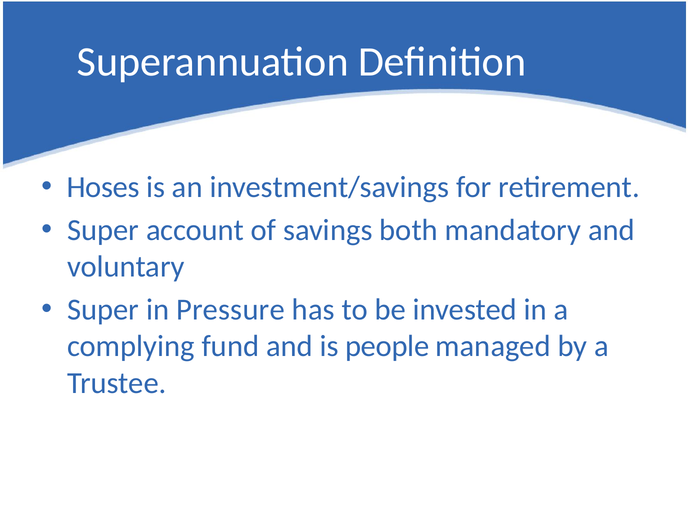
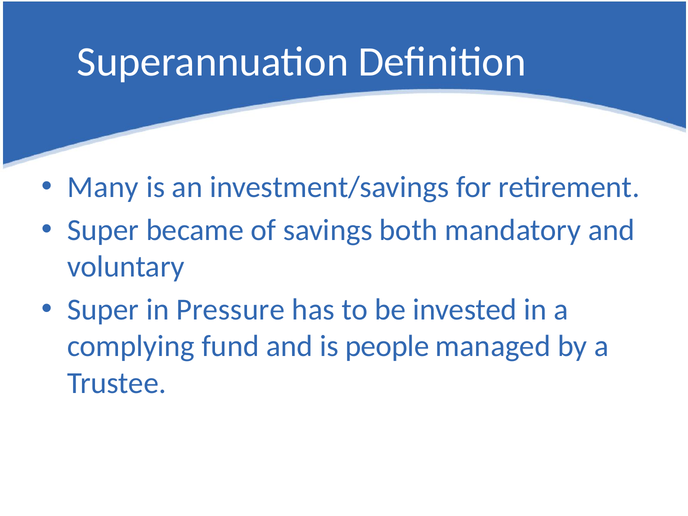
Hoses: Hoses -> Many
account: account -> became
